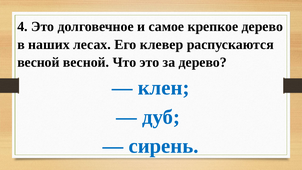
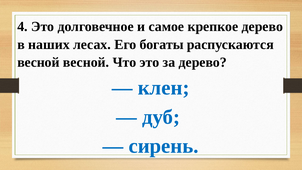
клевер: клевер -> богаты
